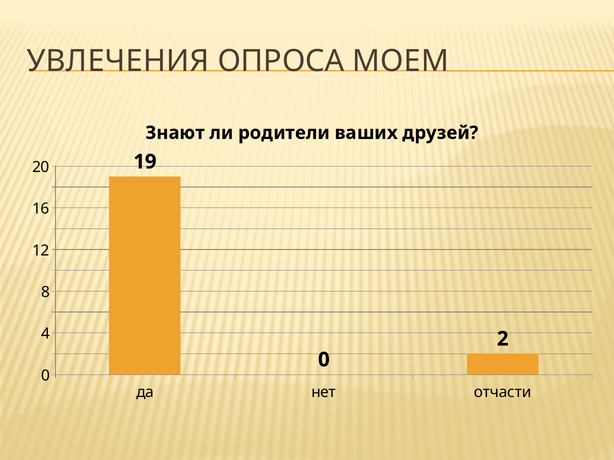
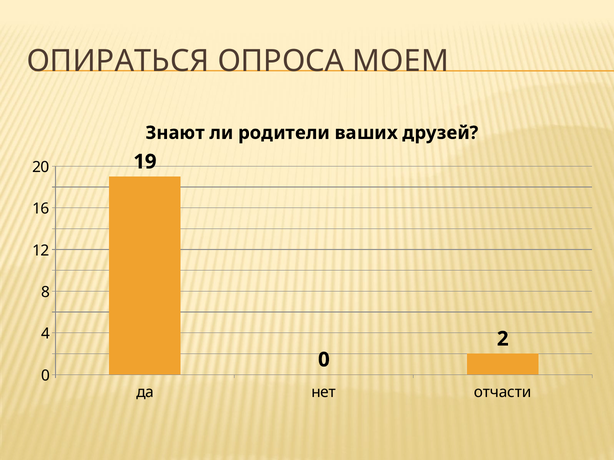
УВЛЕЧЕНИЯ: УВЛЕЧЕНИЯ -> ОПИРАТЬСЯ
